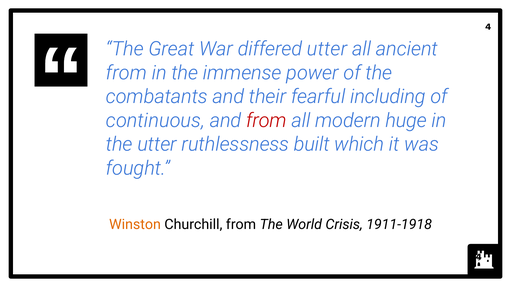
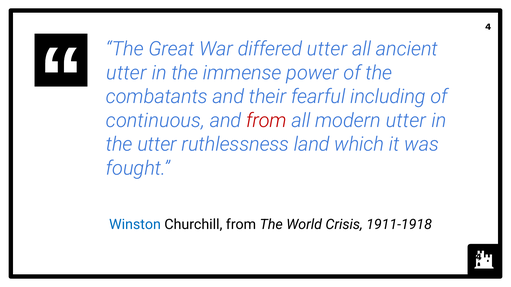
from at (126, 73): from -> utter
modern huge: huge -> utter
built: built -> land
Winston colour: orange -> blue
